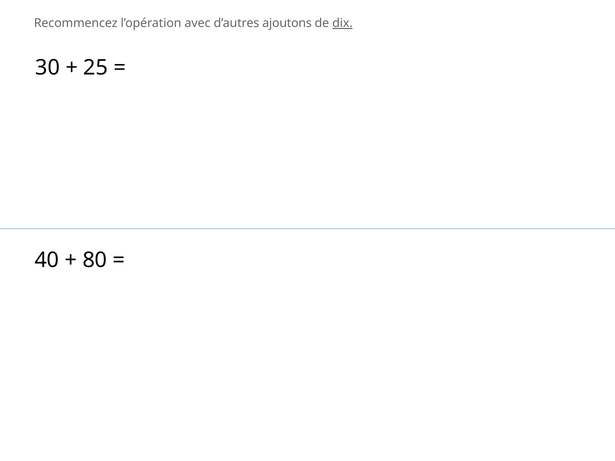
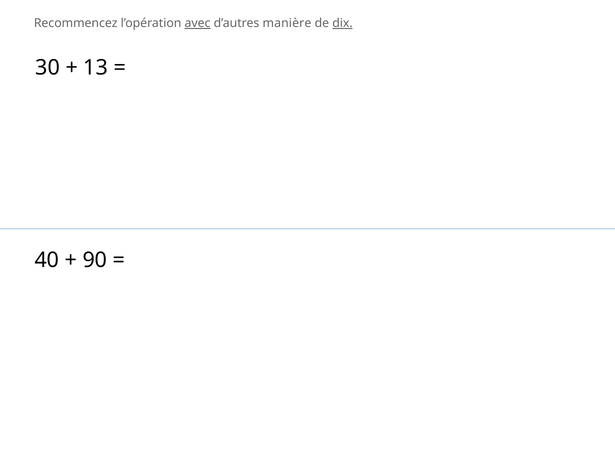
avec underline: none -> present
ajoutons: ajoutons -> manière
25: 25 -> 13
80: 80 -> 90
